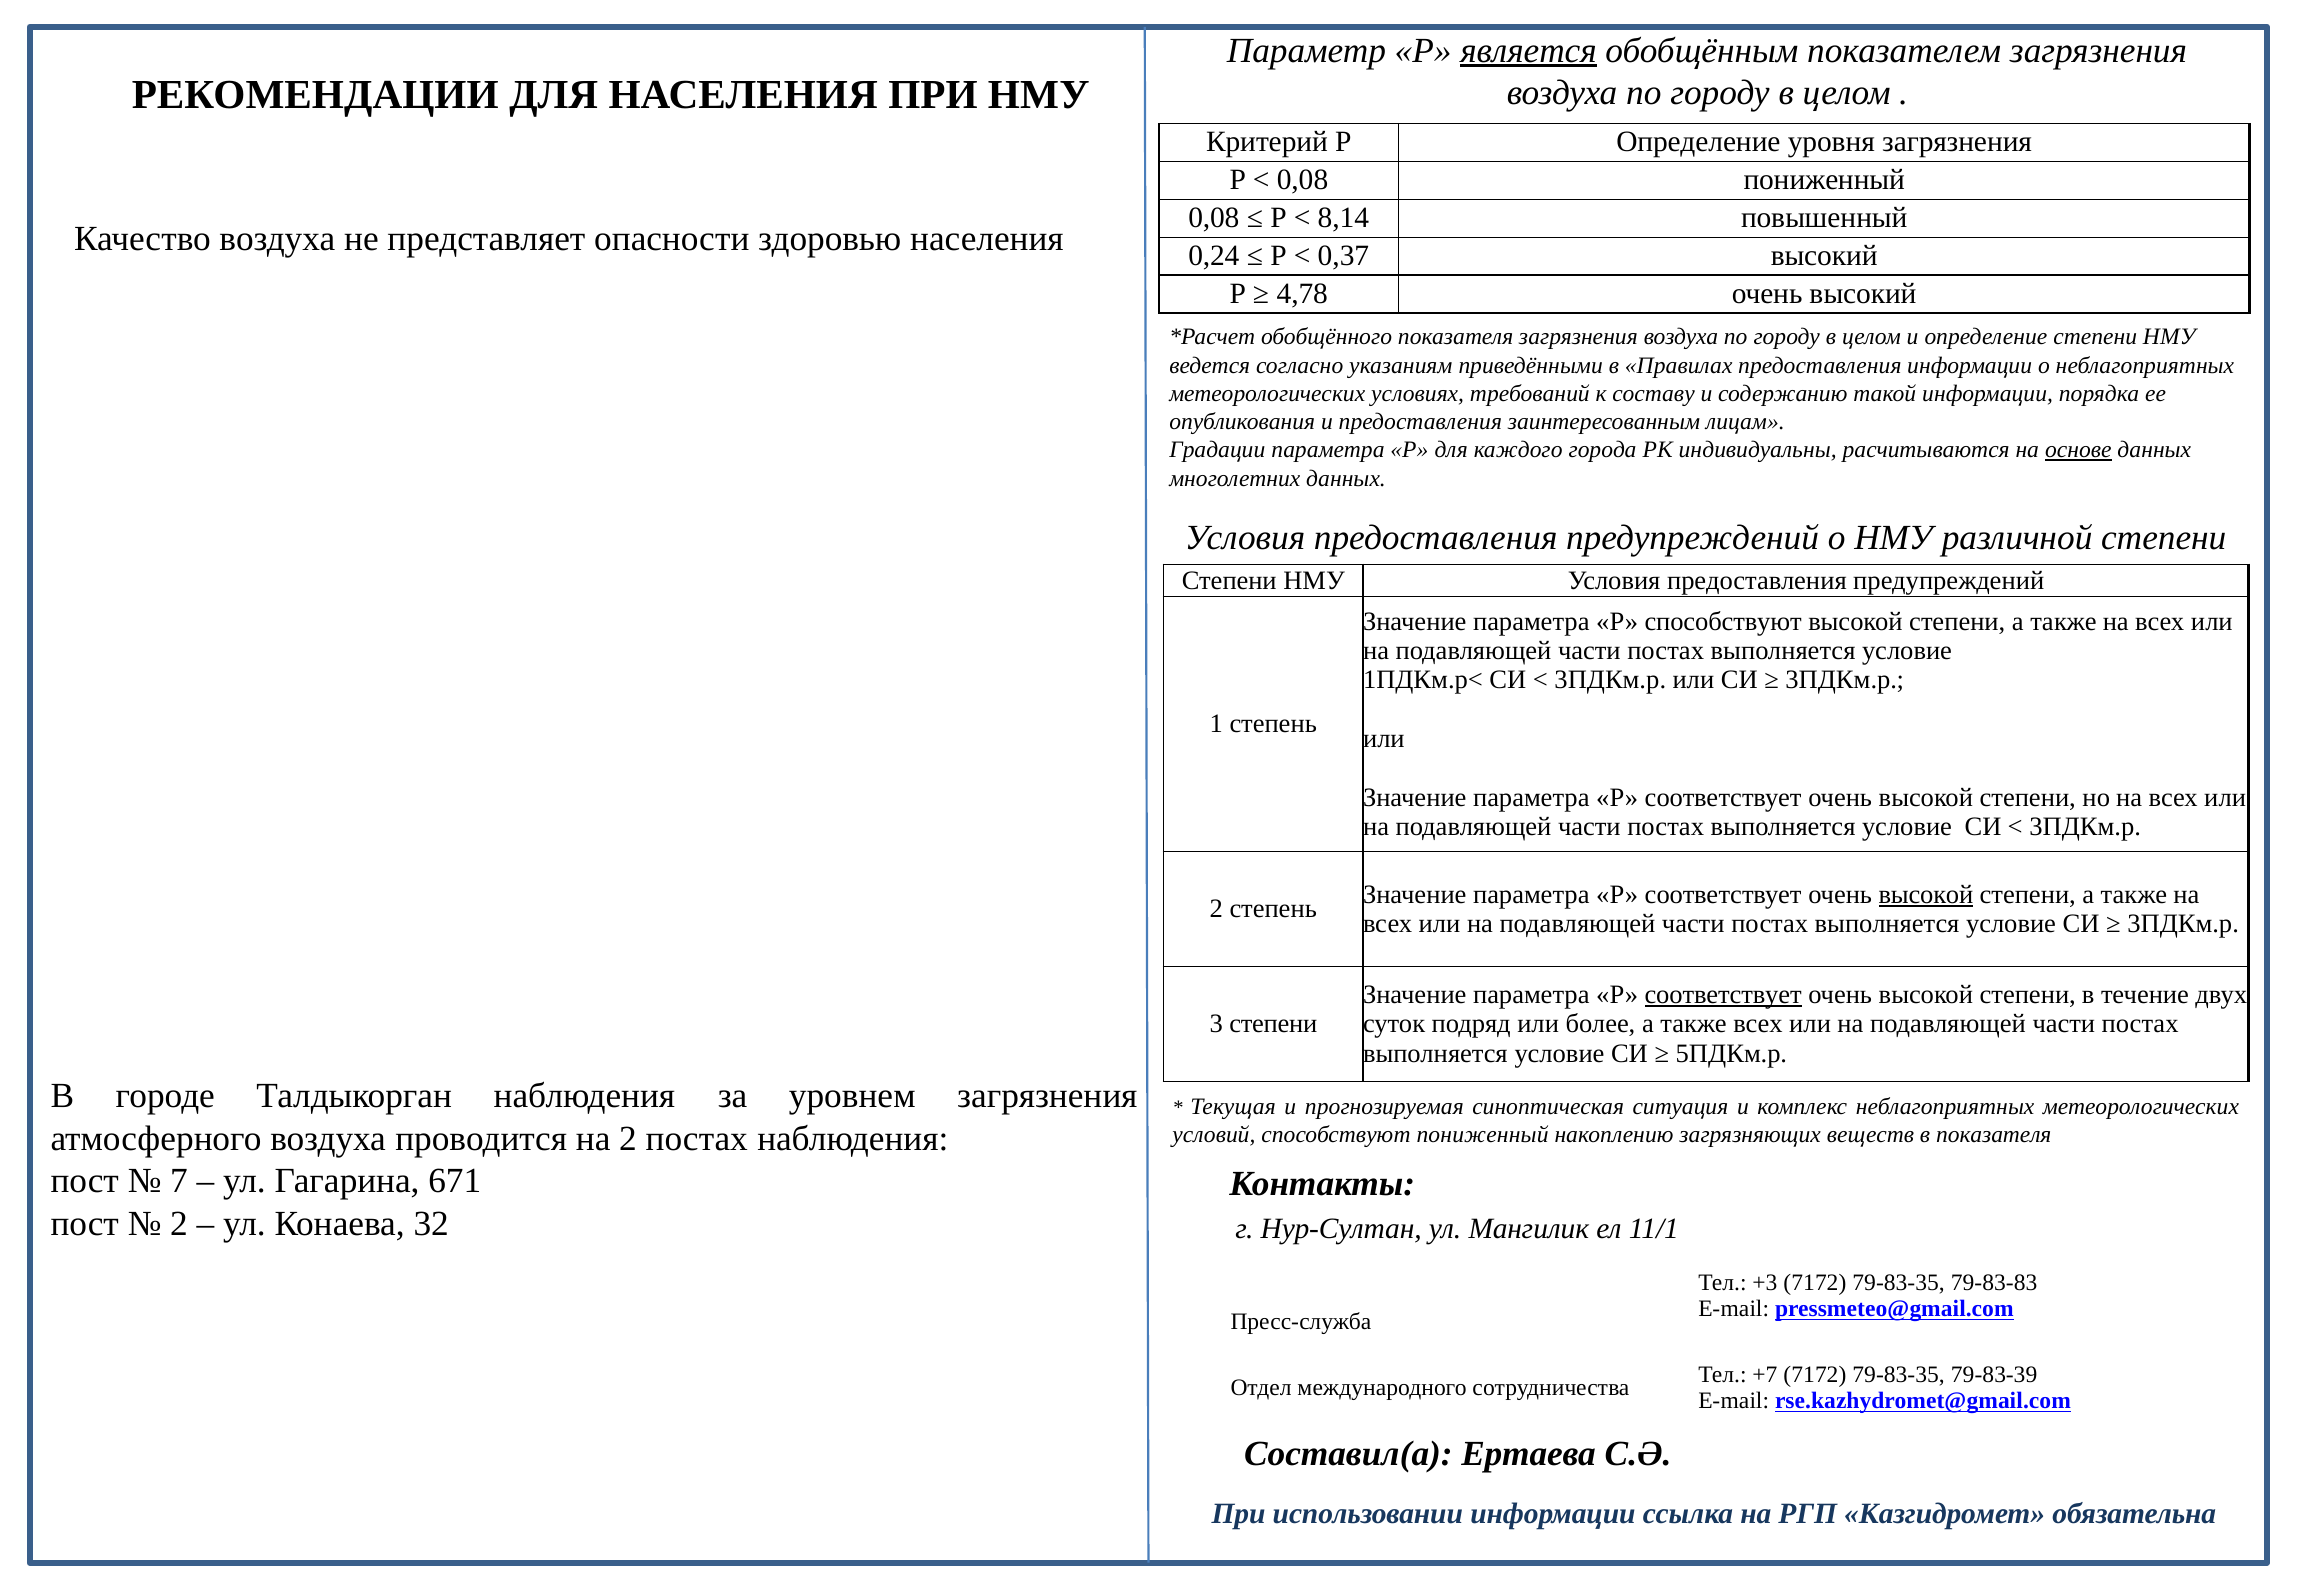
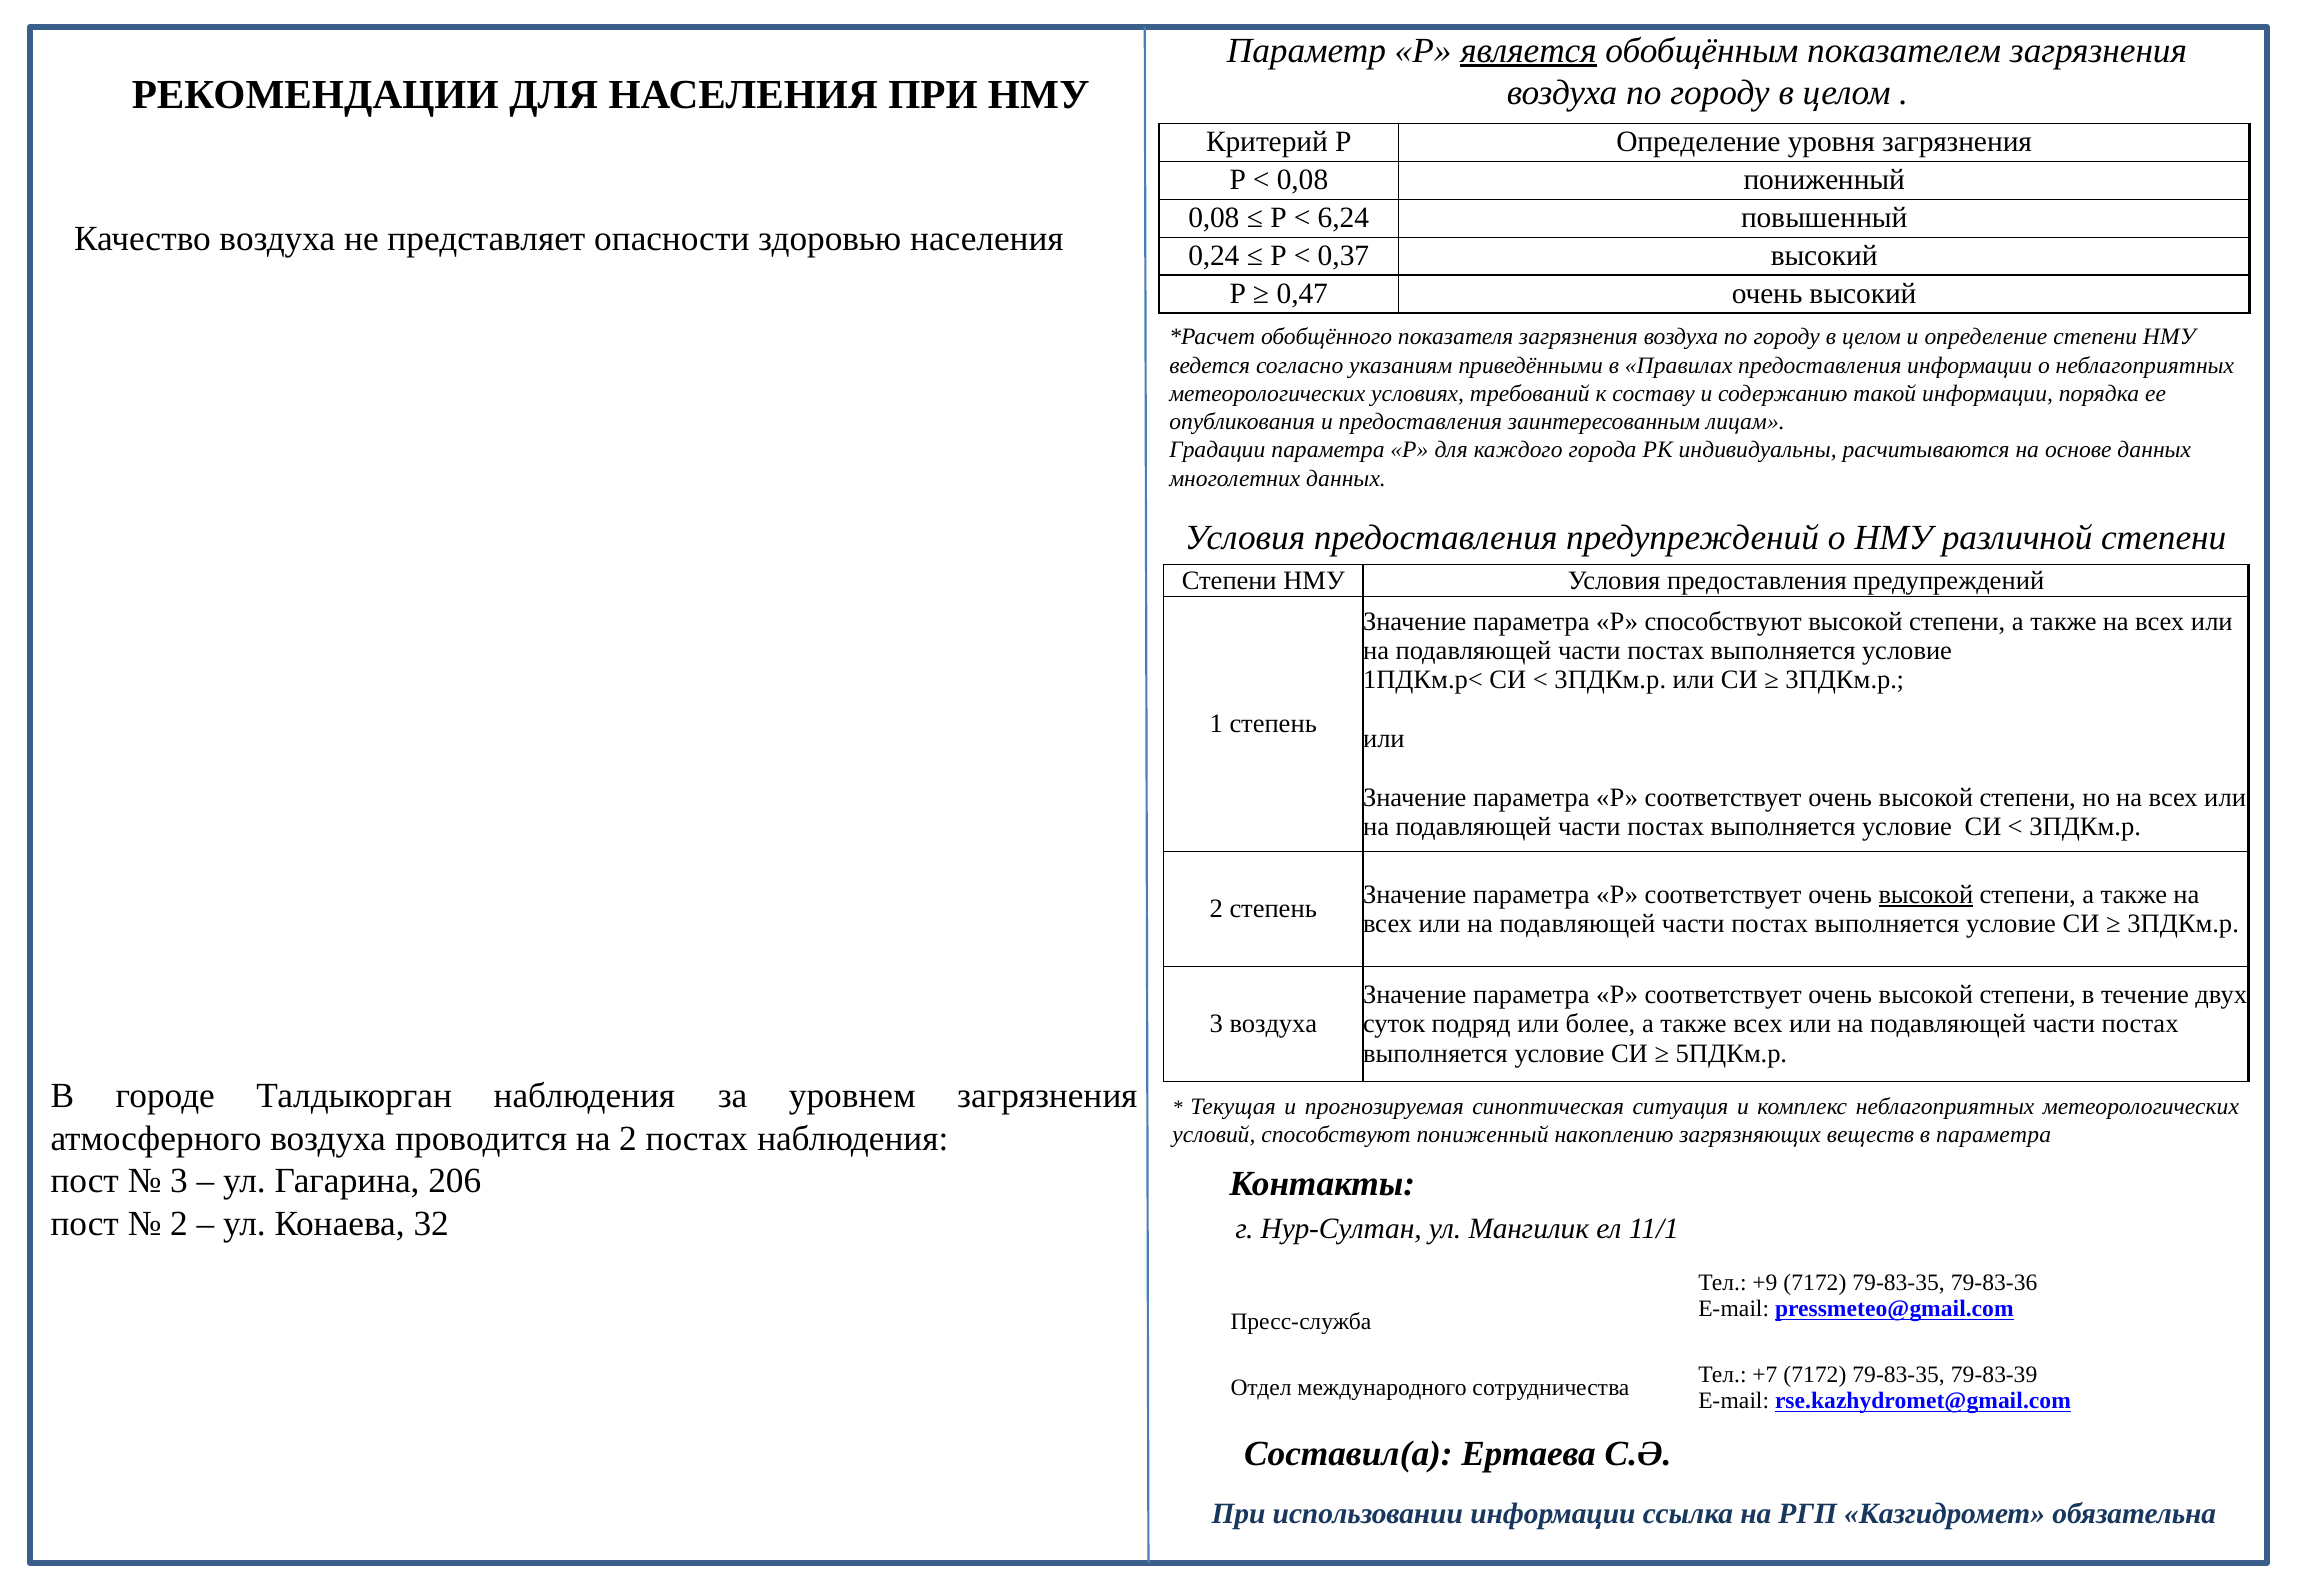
8,14: 8,14 -> 6,24
4,78: 4,78 -> 0,47
основе underline: present -> none
соответствует at (1723, 995) underline: present -> none
3 степени: степени -> воздуха
в показателя: показателя -> параметра
7 at (179, 1181): 7 -> 3
671: 671 -> 206
+3: +3 -> +9
79-83-83: 79-83-83 -> 79-83-36
